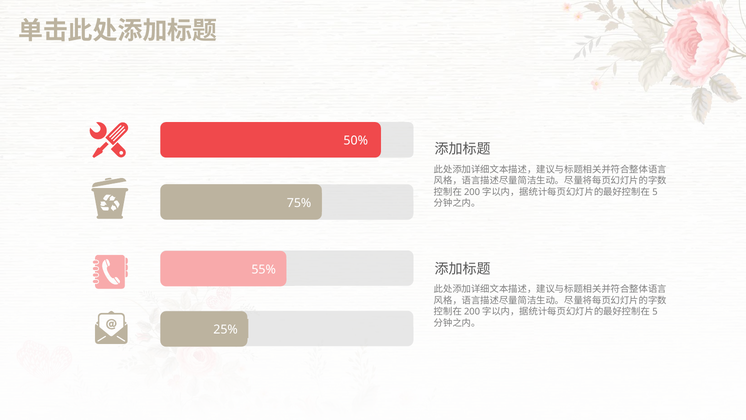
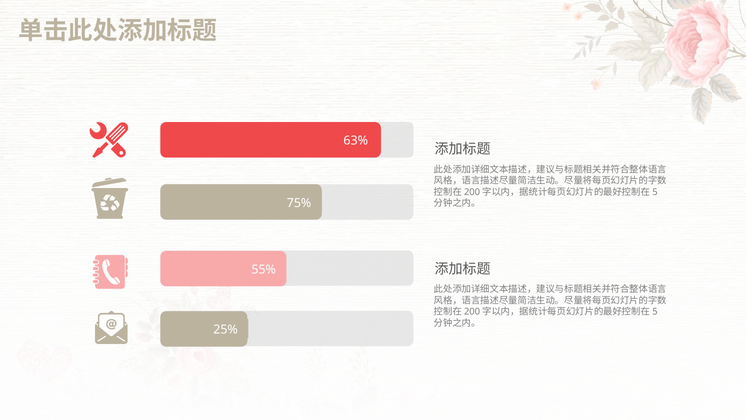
50%: 50% -> 63%
